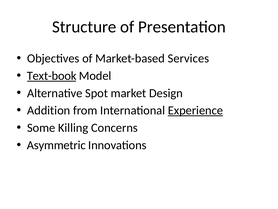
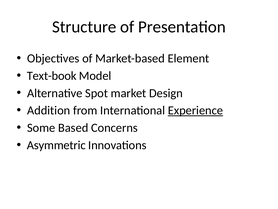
Services: Services -> Element
Text-book underline: present -> none
Killing: Killing -> Based
